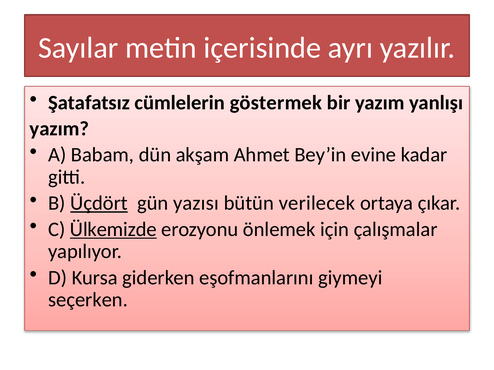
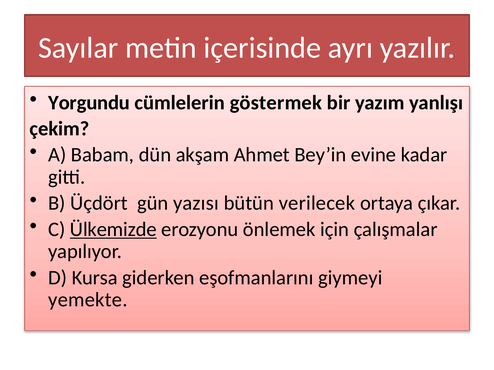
Şatafatsız: Şatafatsız -> Yorgundu
yazım at (59, 129): yazım -> çekim
Üçdört underline: present -> none
seçerken: seçerken -> yemekte
